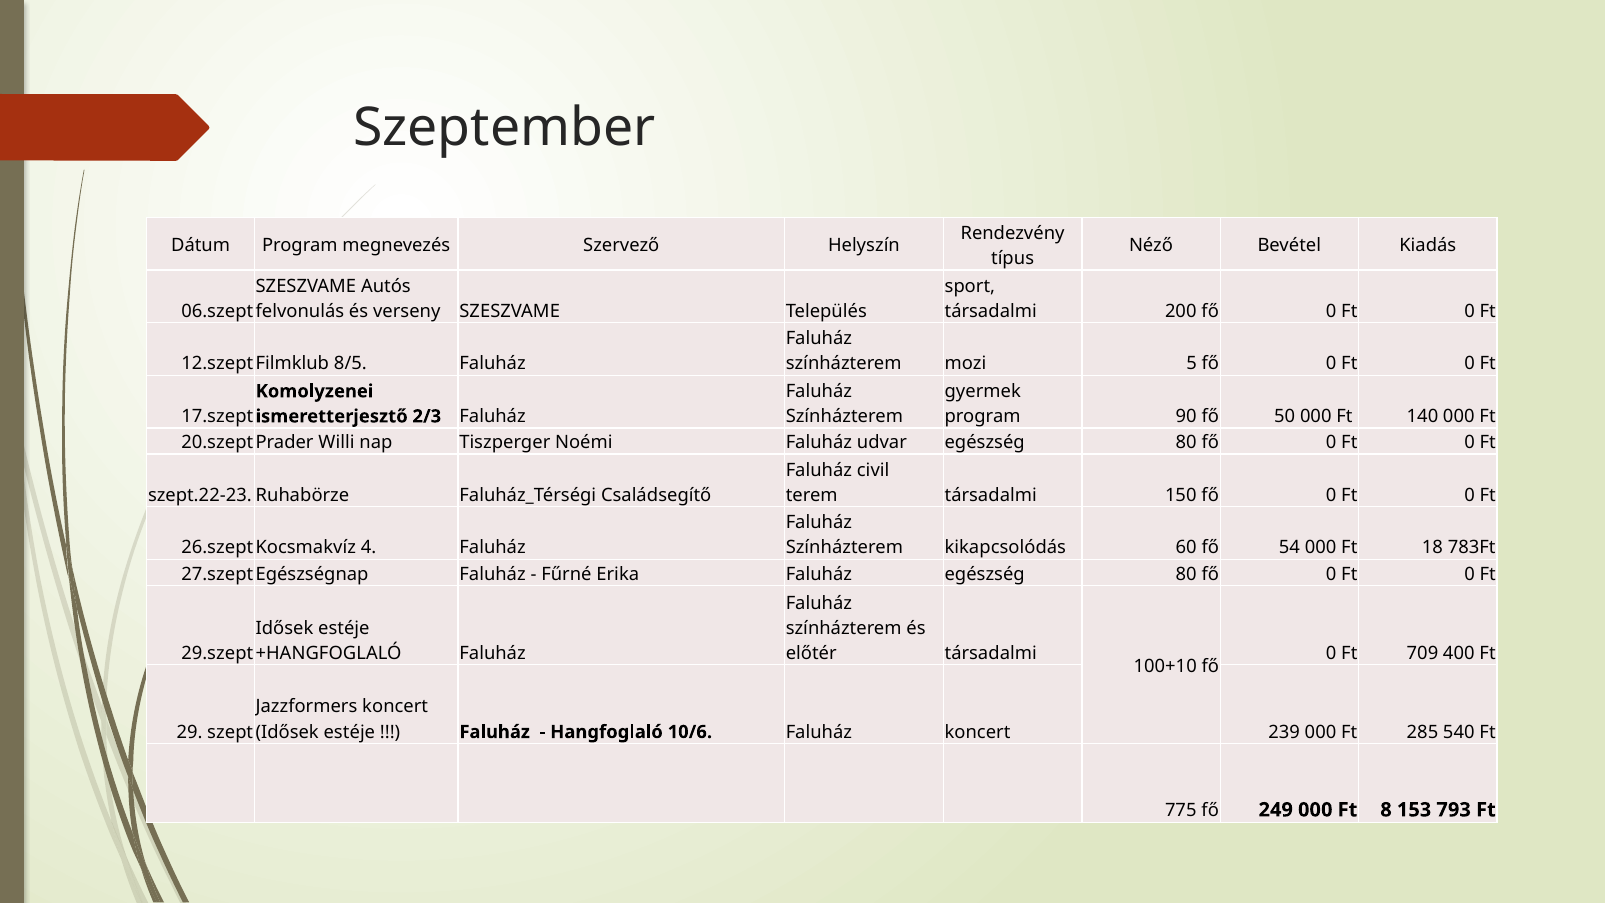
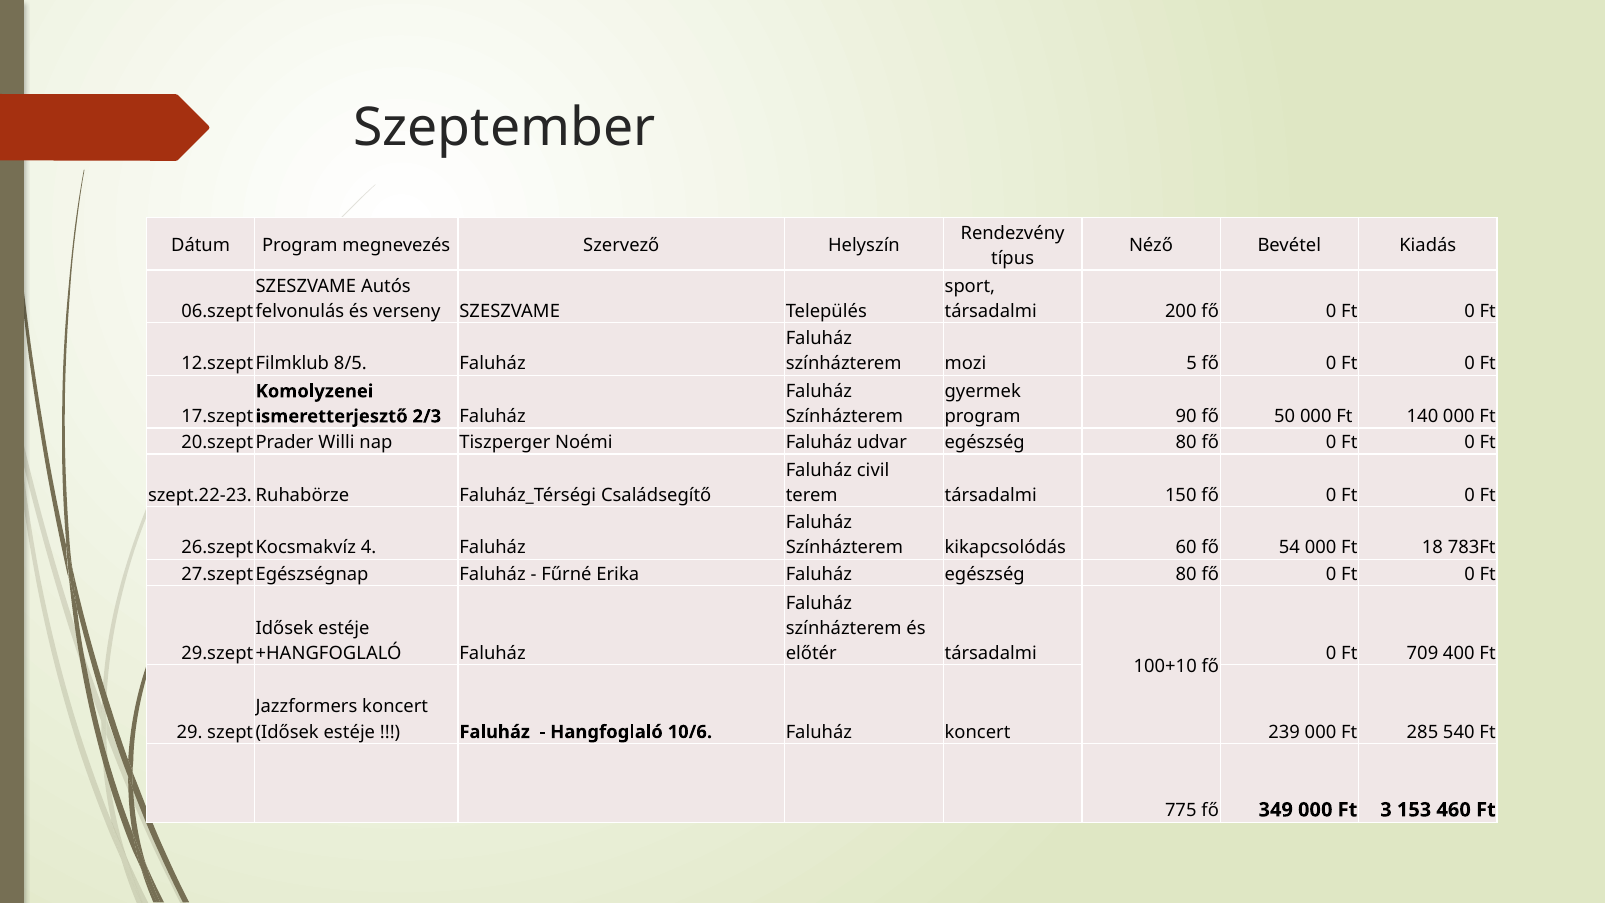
249: 249 -> 349
8: 8 -> 3
793: 793 -> 460
